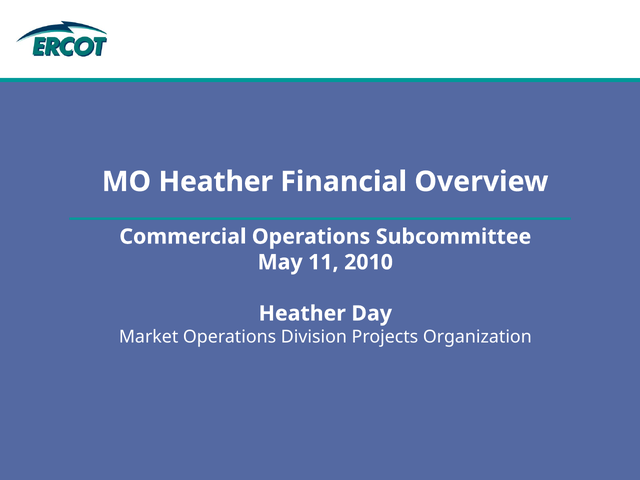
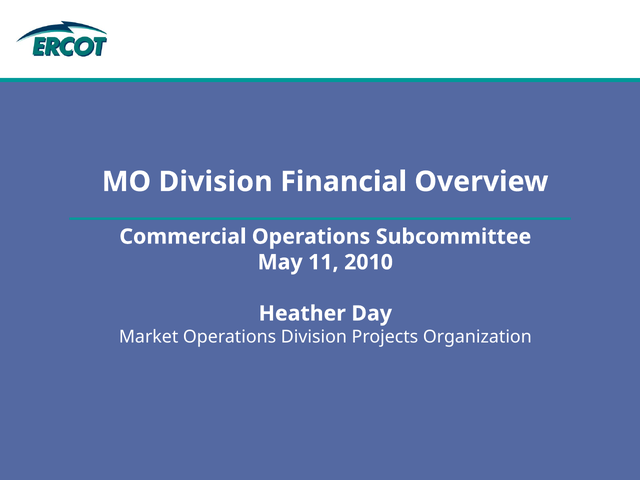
MO Heather: Heather -> Division
